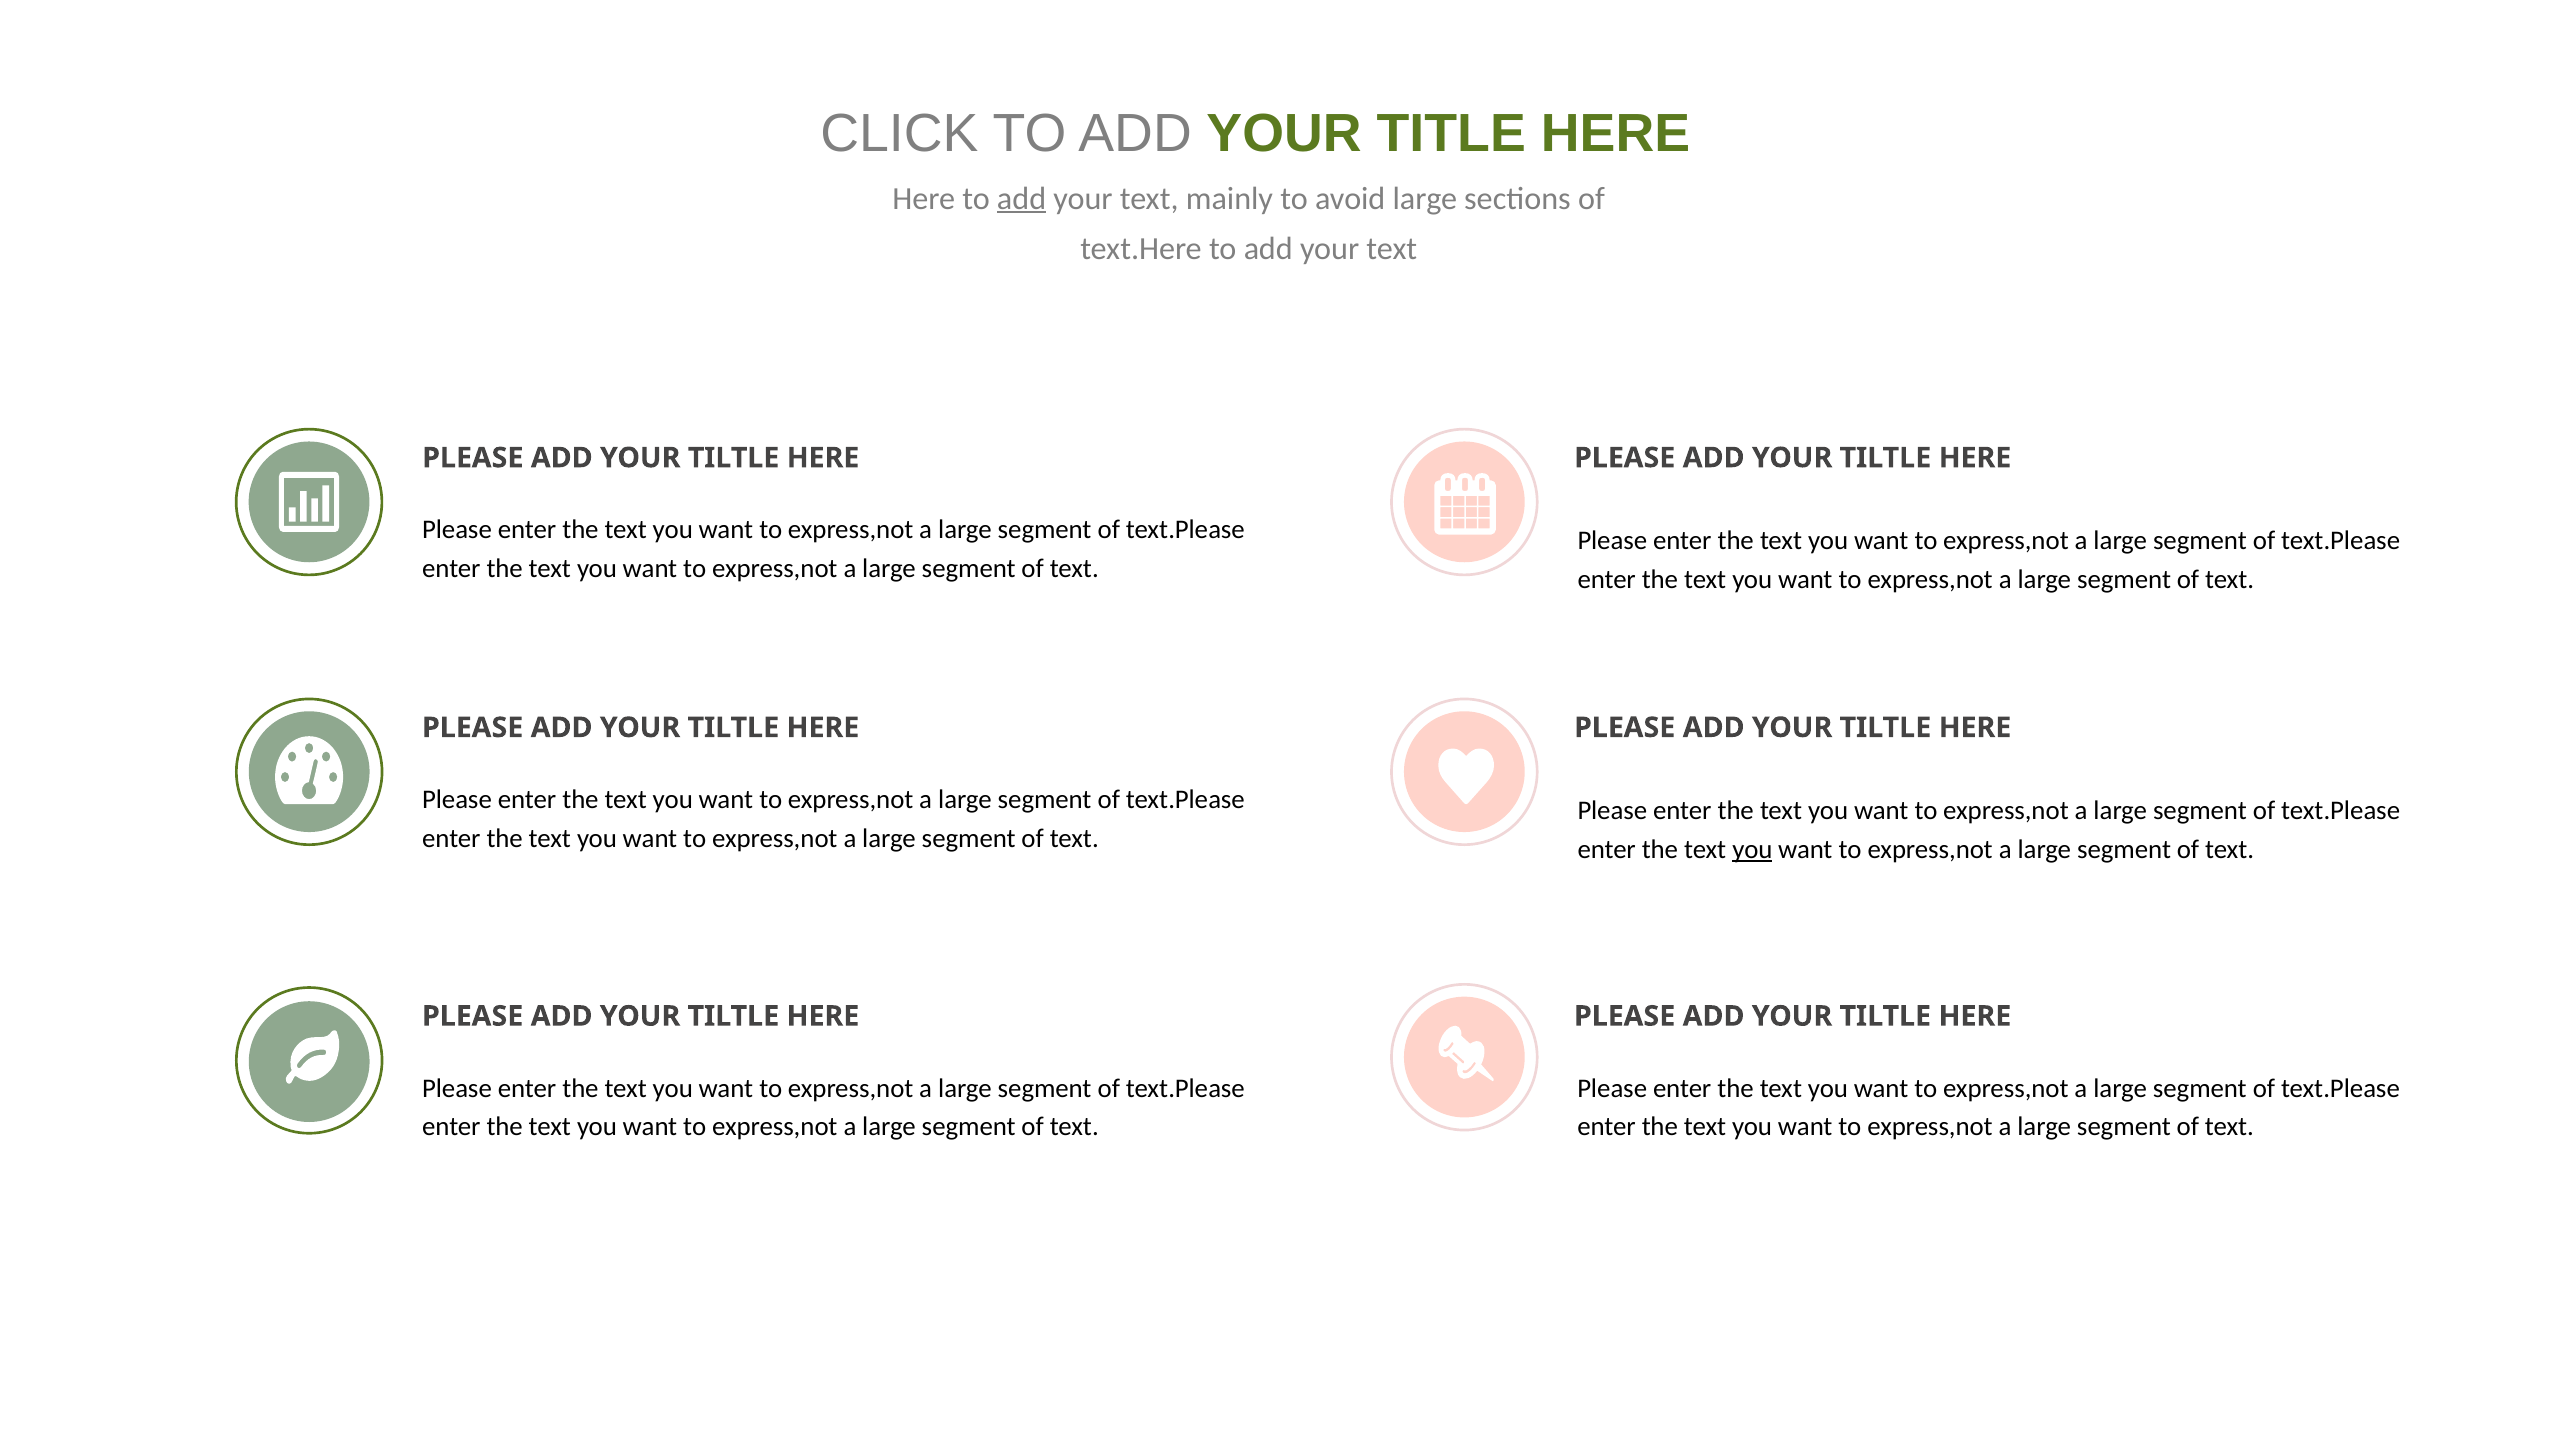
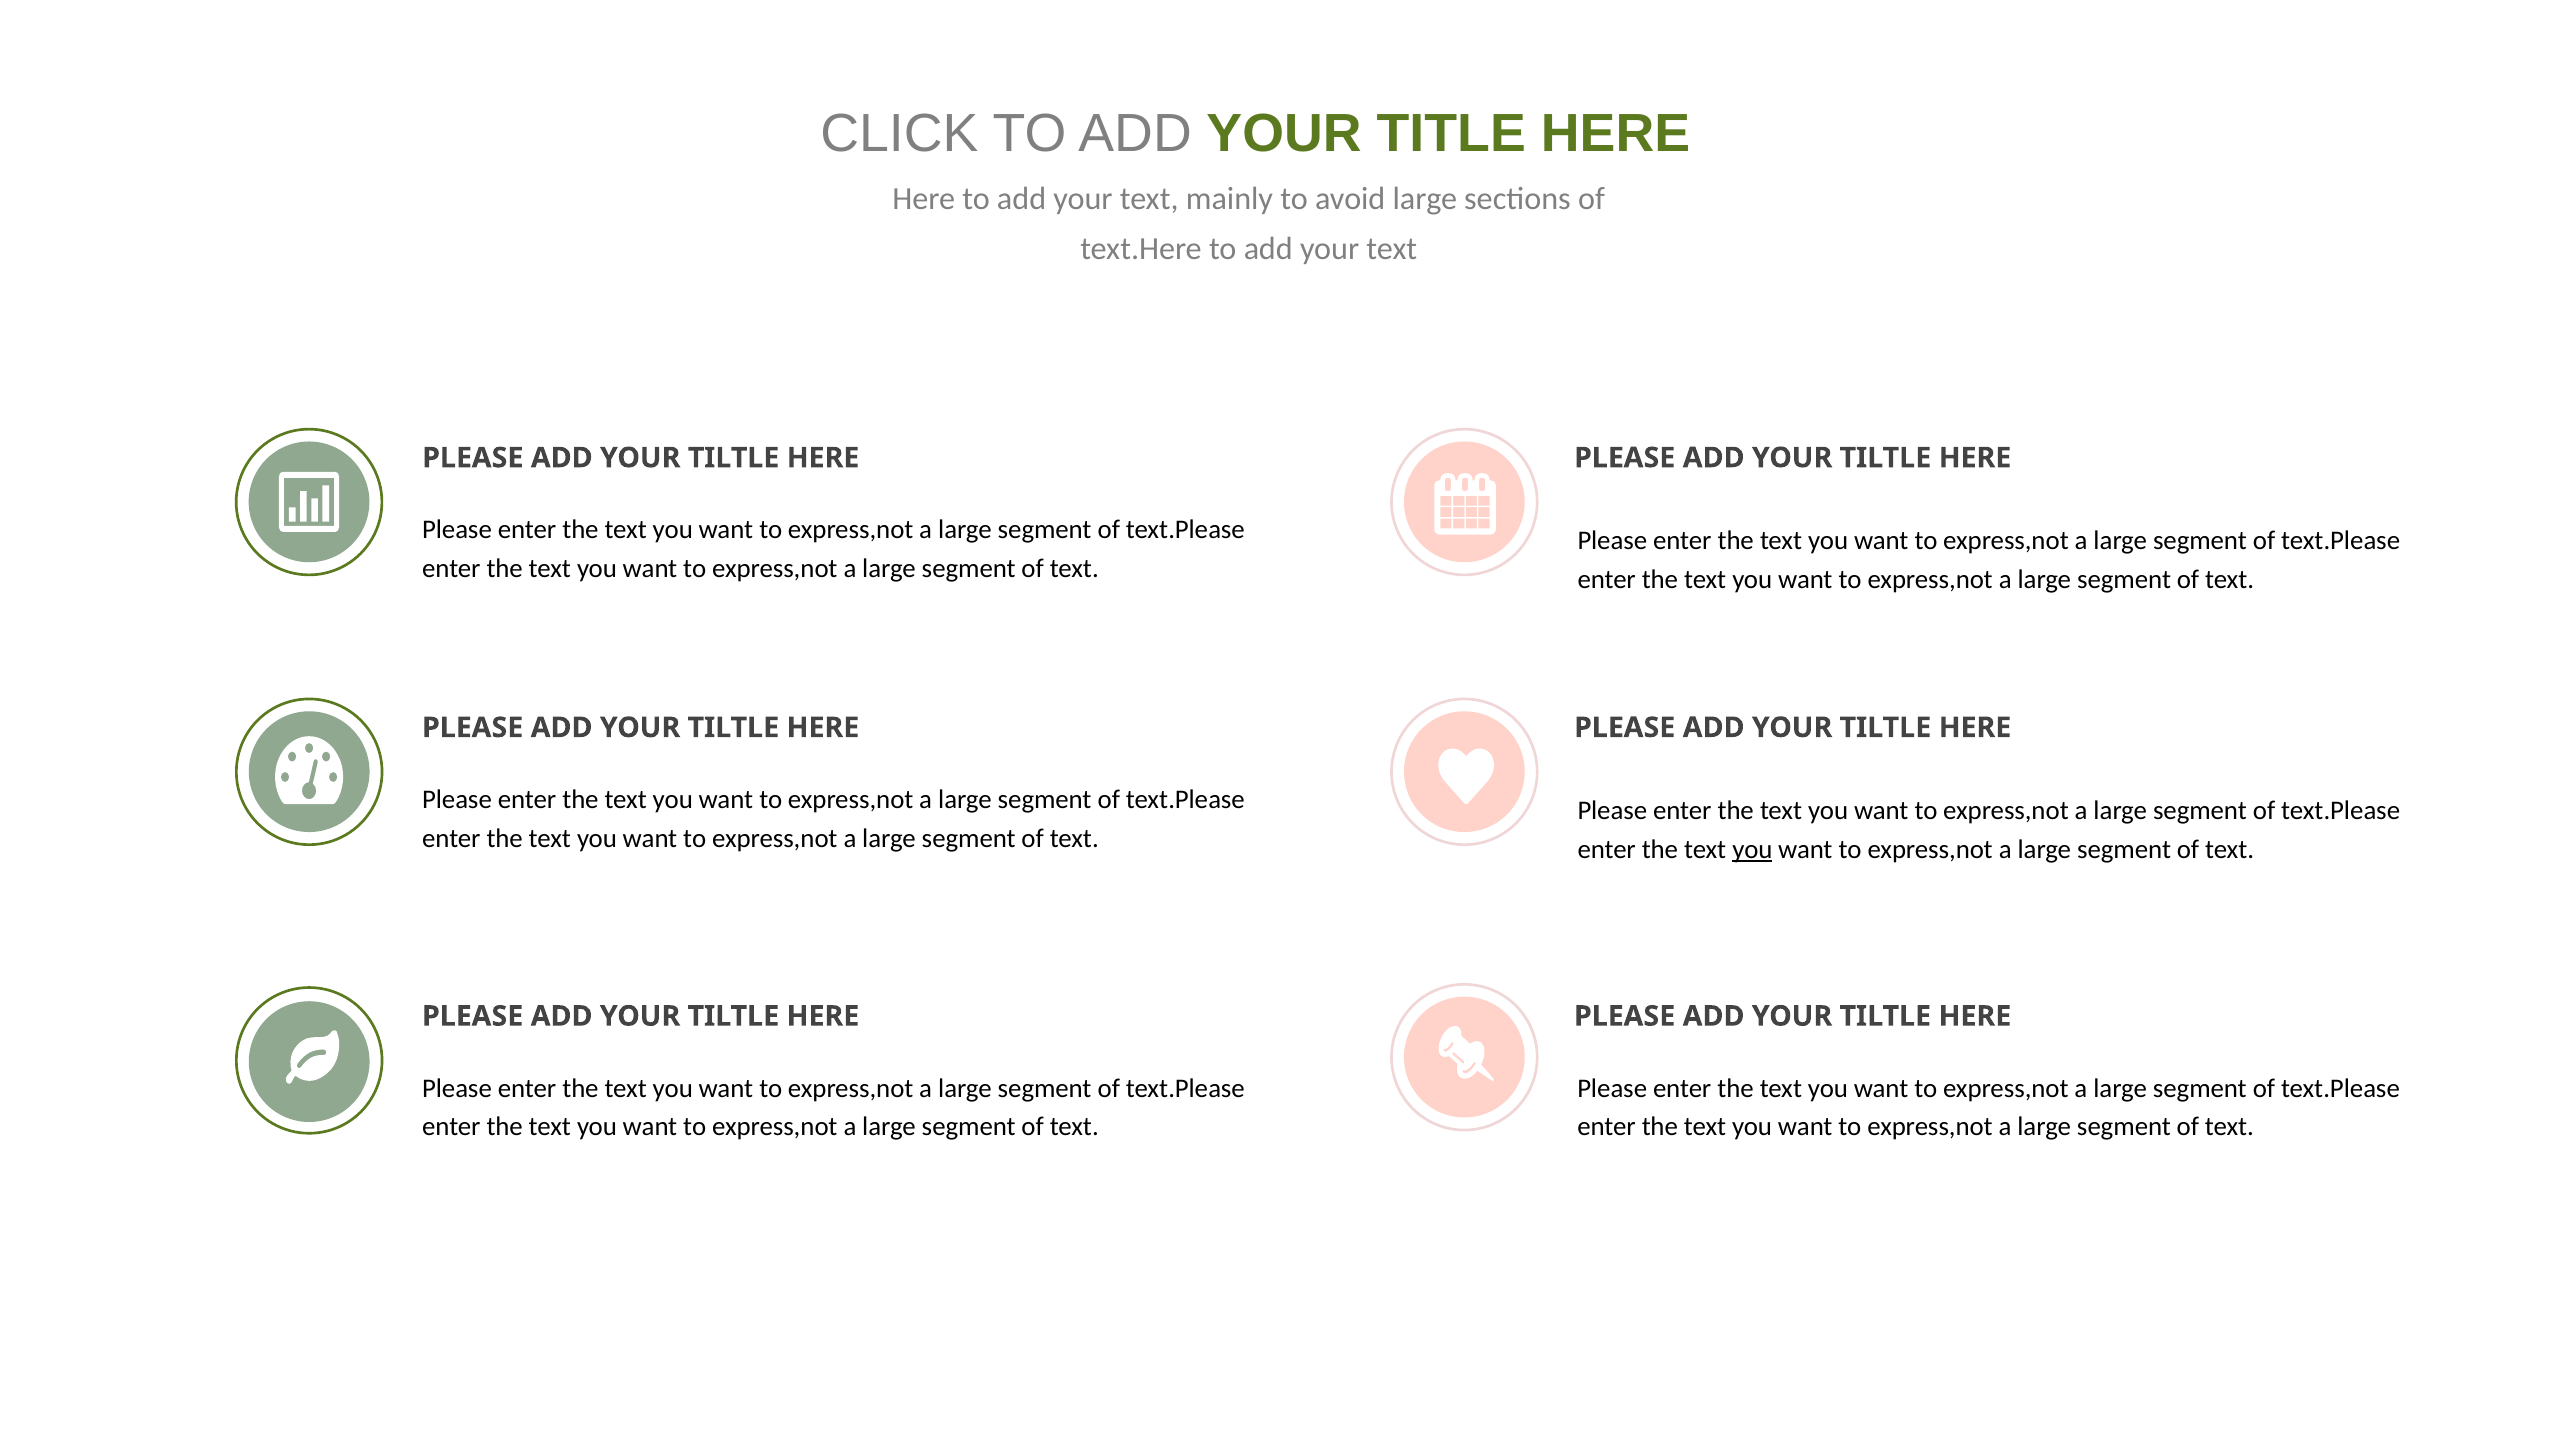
add at (1022, 199) underline: present -> none
